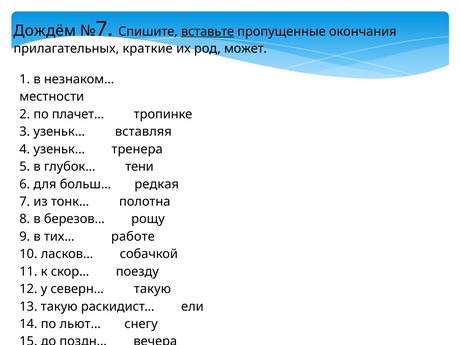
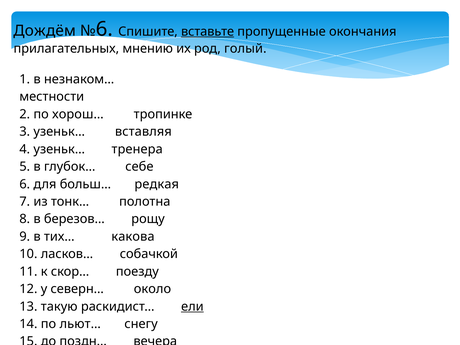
7 at (104, 29): 7 -> 6
краткие: краткие -> мнению
может: может -> голый
плачет…: плачет… -> хорош…
тени: тени -> себе
работе: работе -> какова
северн… такую: такую -> около
ели underline: none -> present
